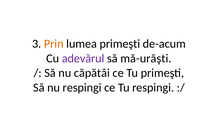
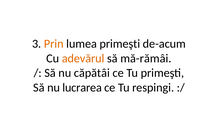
adevărul colour: purple -> orange
mă-urăşti: mă-urăşti -> mă-rămâi
nu respingi: respingi -> lucrarea
